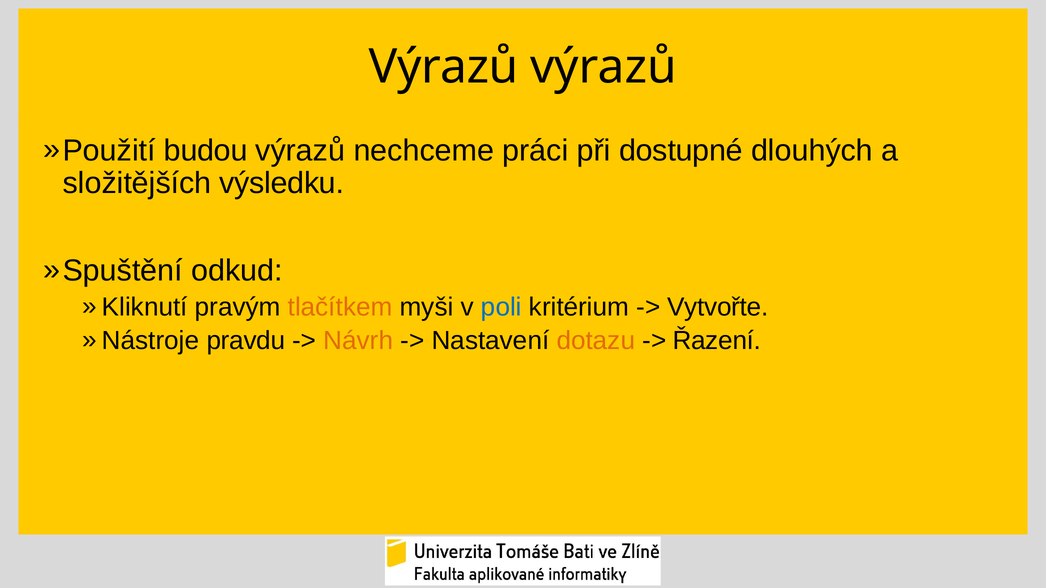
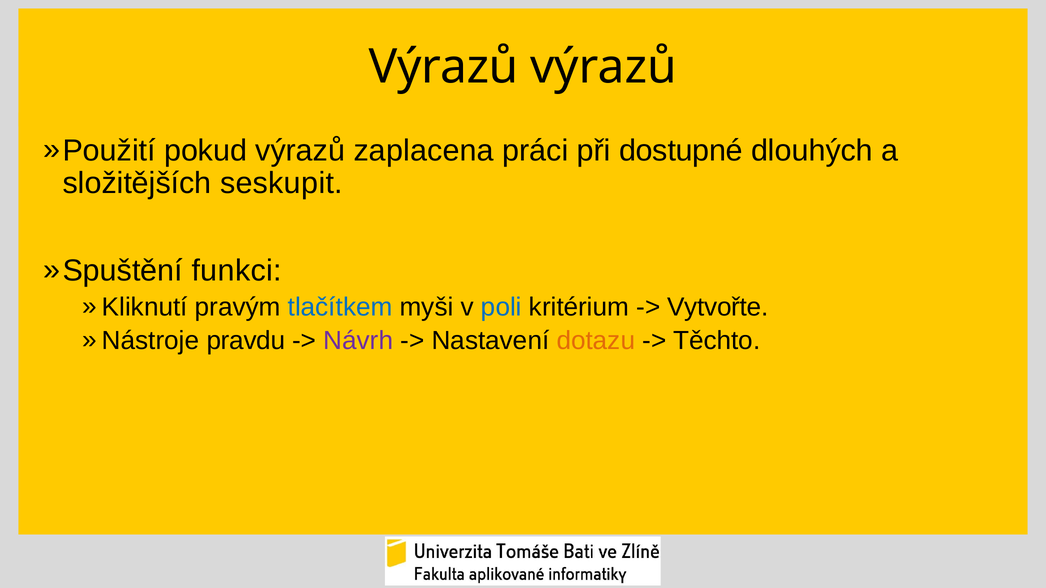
budou: budou -> pokud
nechceme: nechceme -> zaplacena
výsledku: výsledku -> seskupit
odkud: odkud -> funkci
tlačítkem colour: orange -> blue
Návrh colour: orange -> purple
Řazení: Řazení -> Těchto
